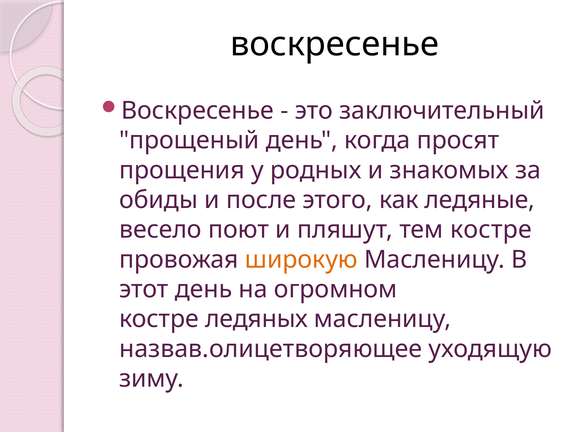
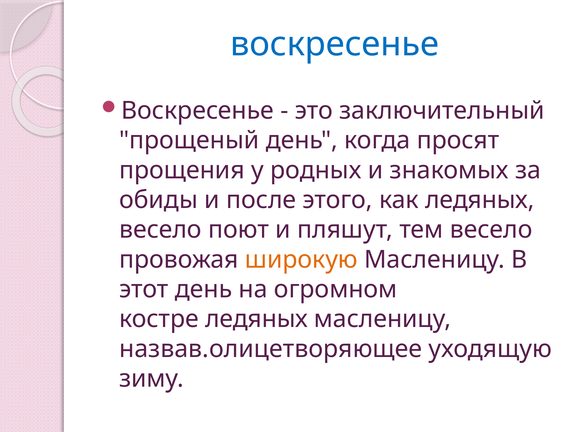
воскресенье at (335, 44) colour: black -> blue
как ледяные: ледяные -> ледяных
тем костре: костре -> весело
